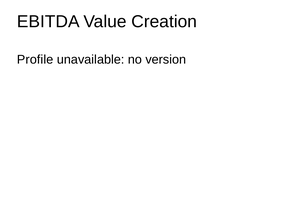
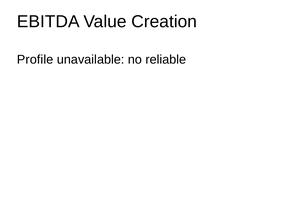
version: version -> reliable
